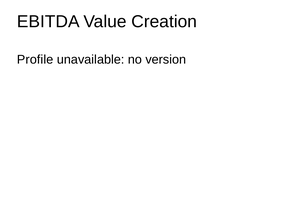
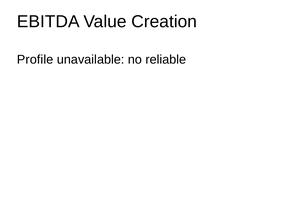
version: version -> reliable
